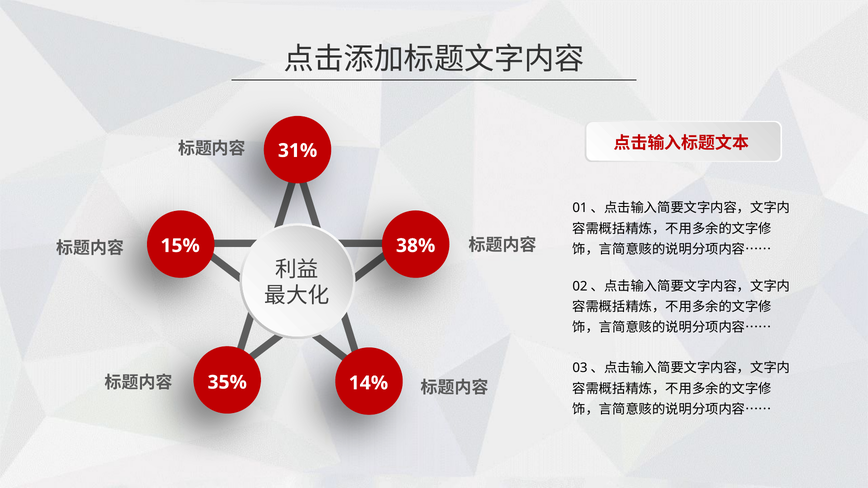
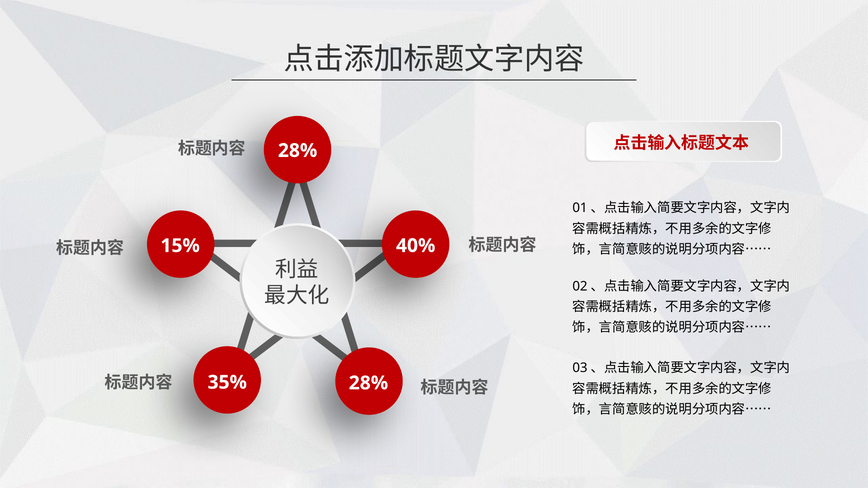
31% at (298, 151): 31% -> 28%
38%: 38% -> 40%
35% 14%: 14% -> 28%
